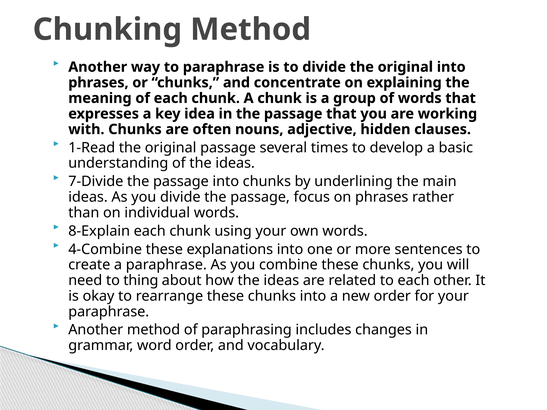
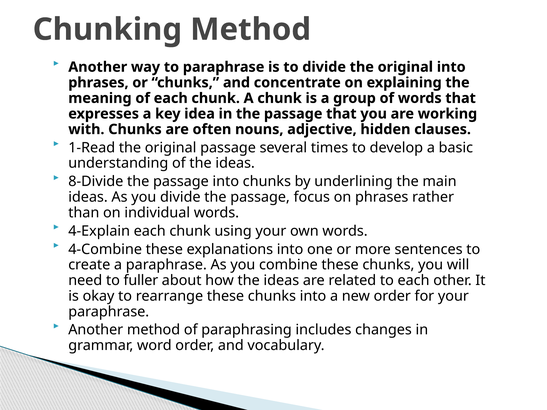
7-Divide: 7-Divide -> 8-Divide
8-Explain: 8-Explain -> 4-Explain
thing: thing -> fuller
